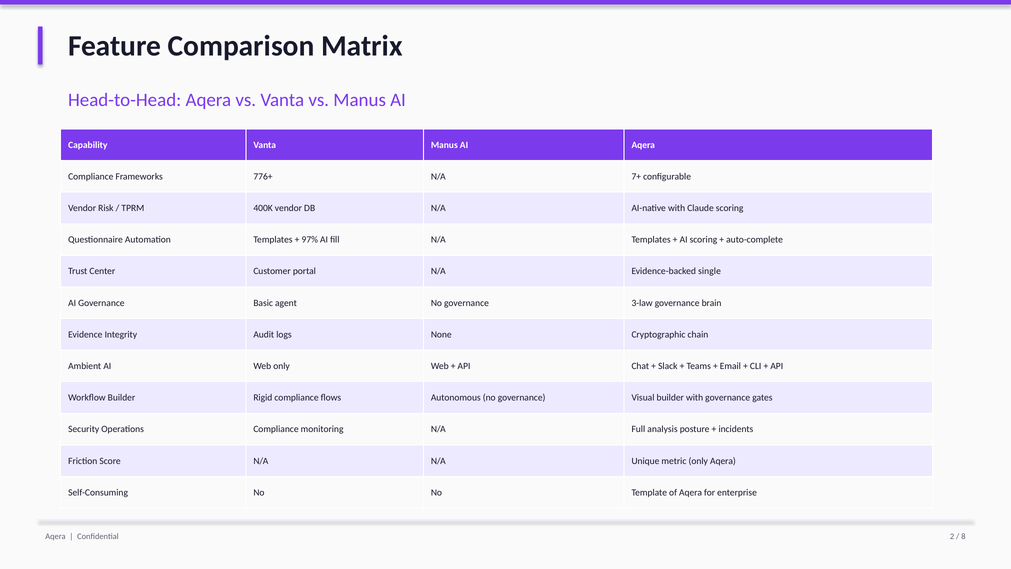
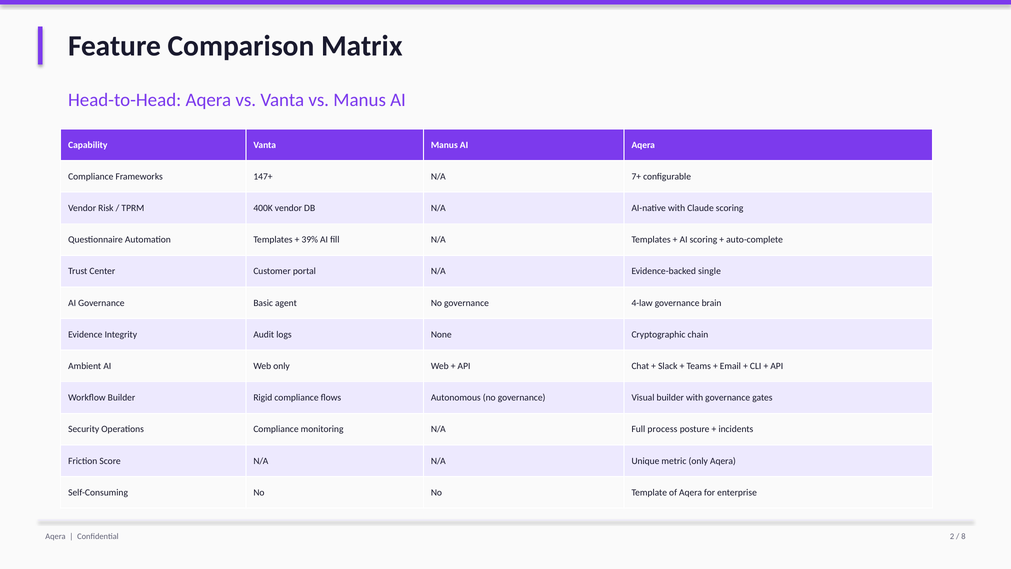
776+: 776+ -> 147+
97%: 97% -> 39%
3-law: 3-law -> 4-law
analysis: analysis -> process
